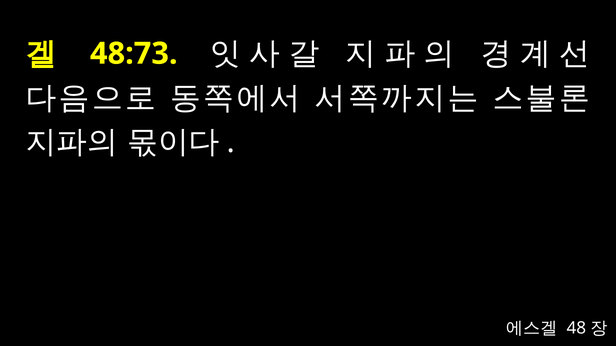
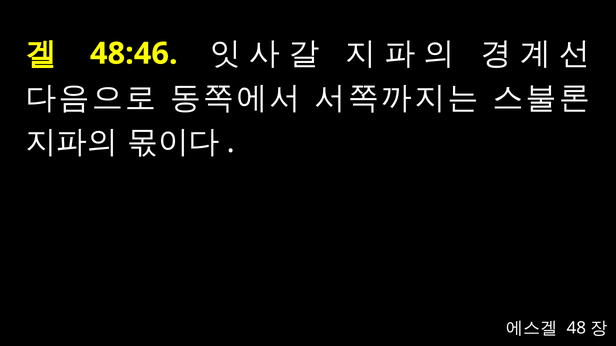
48:73: 48:73 -> 48:46
